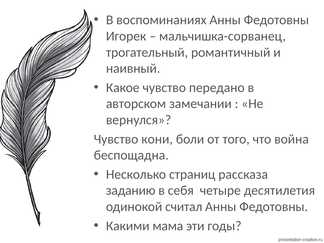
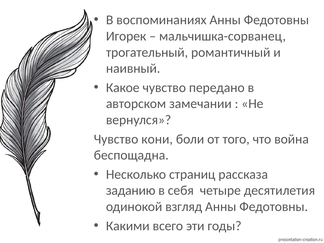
считал: считал -> взгляд
мама: мама -> всего
